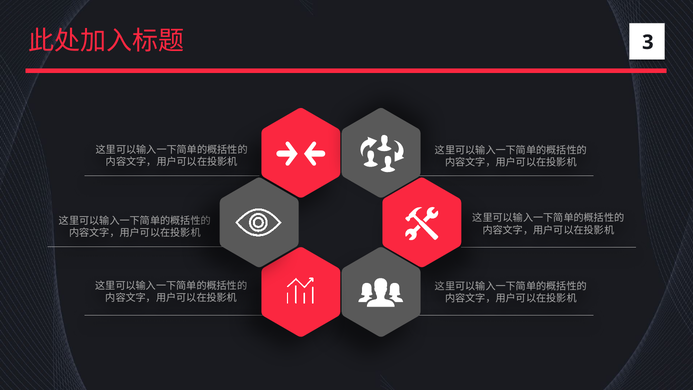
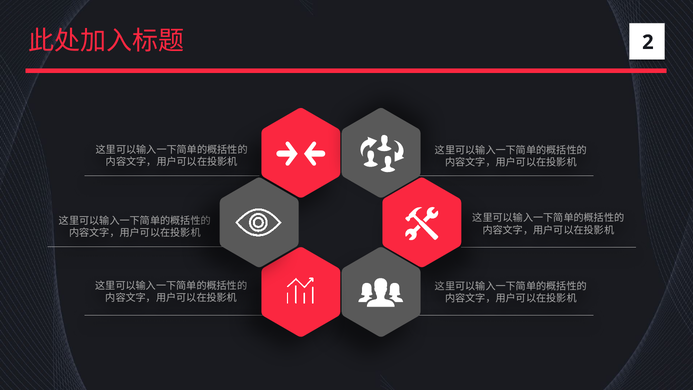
3: 3 -> 2
